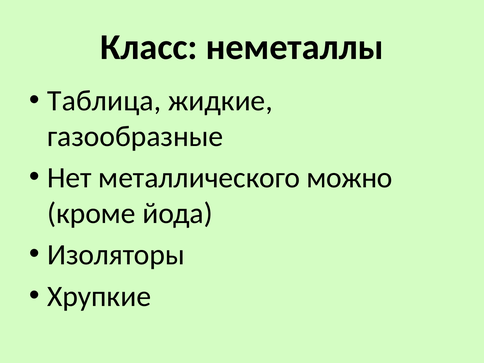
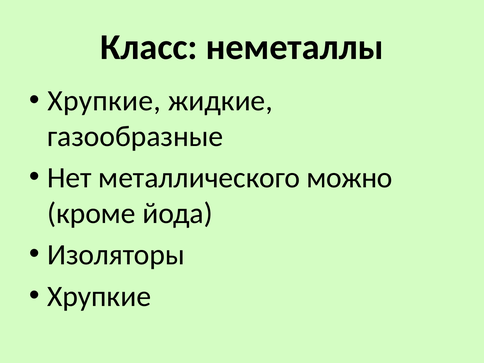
Таблица at (104, 101): Таблица -> Хрупкие
